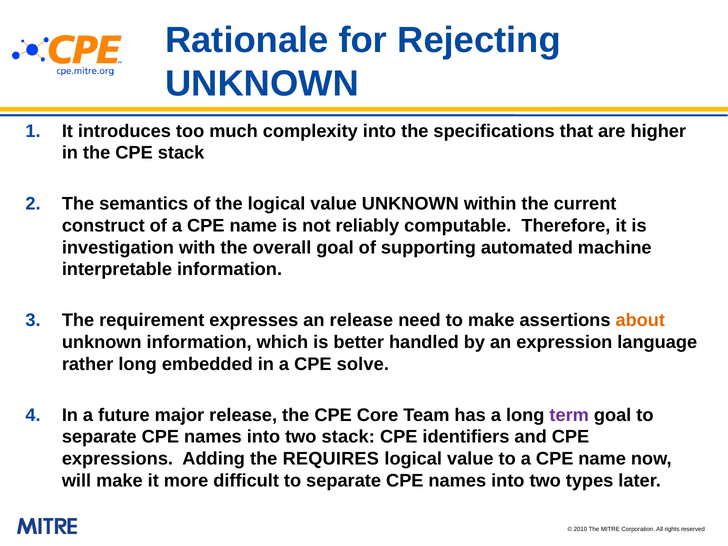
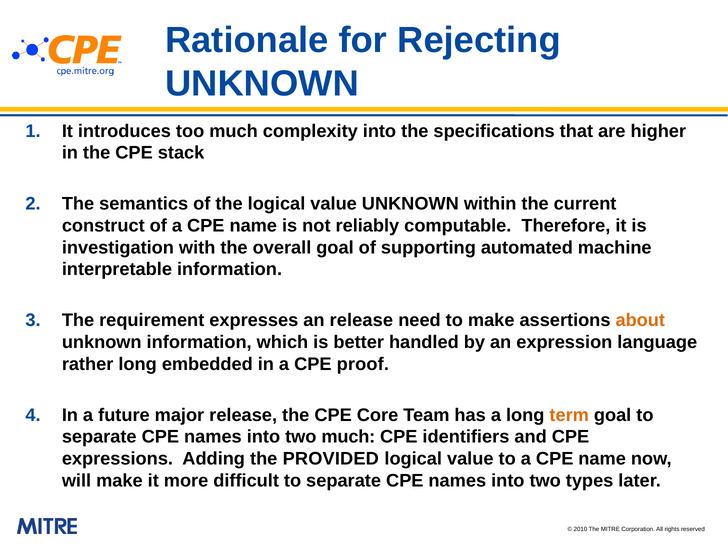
solve: solve -> proof
term colour: purple -> orange
two stack: stack -> much
REQUIRES: REQUIRES -> PROVIDED
